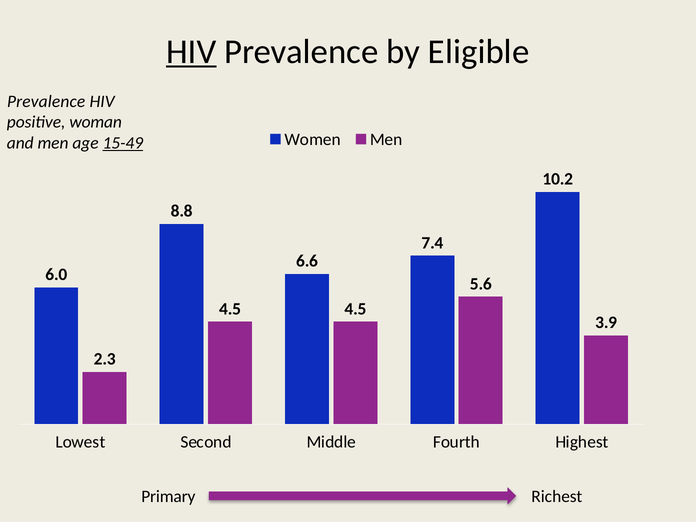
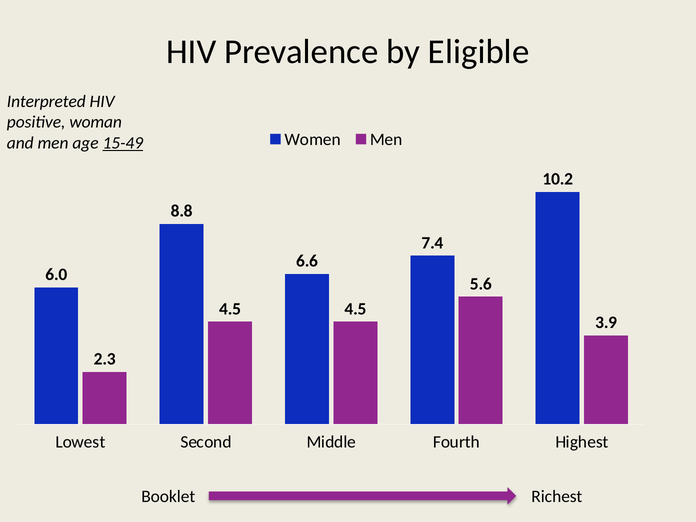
HIV at (191, 52) underline: present -> none
Prevalence at (46, 101): Prevalence -> Interpreted
Primary: Primary -> Booklet
